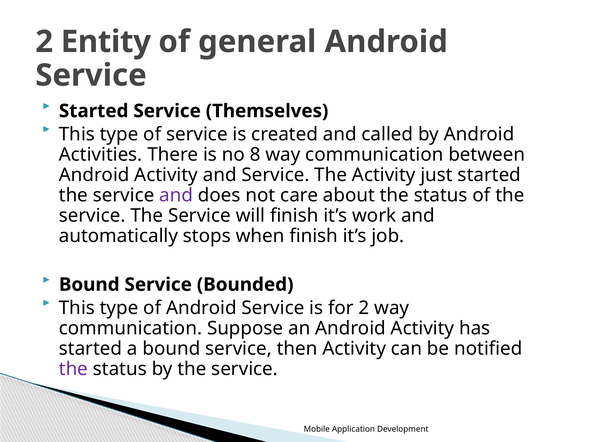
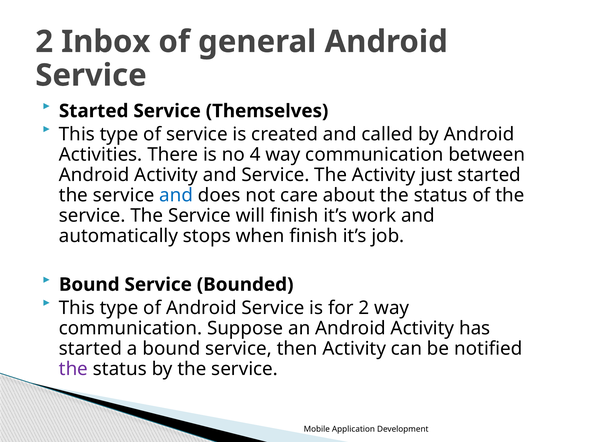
Entity: Entity -> Inbox
8: 8 -> 4
and at (176, 195) colour: purple -> blue
